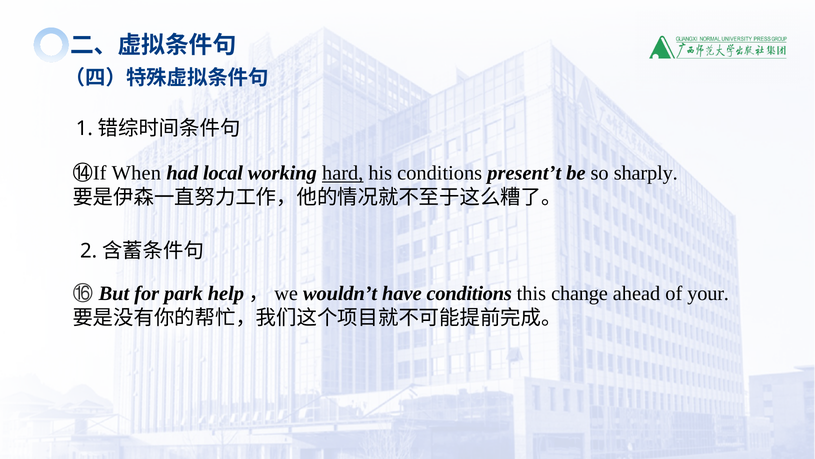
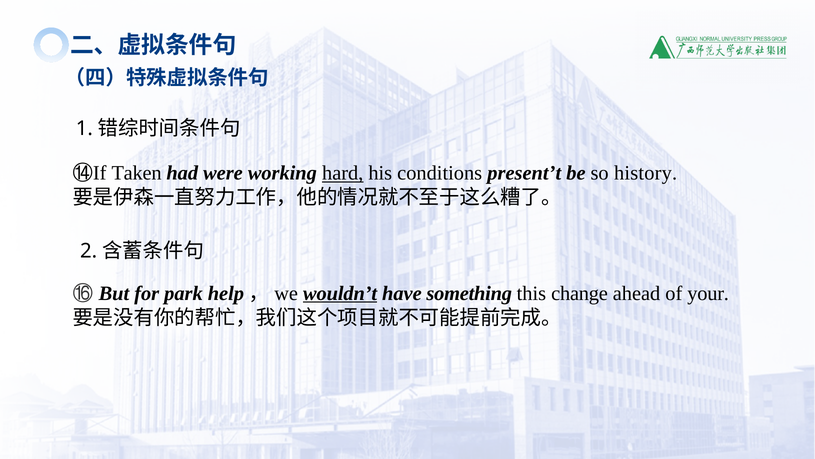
When: When -> Taken
local: local -> were
sharply: sharply -> history
wouldn’t underline: none -> present
have conditions: conditions -> something
